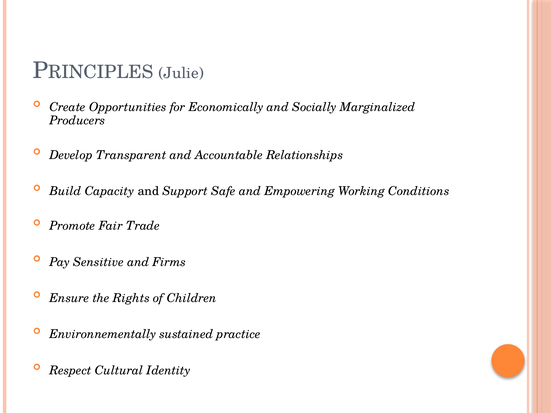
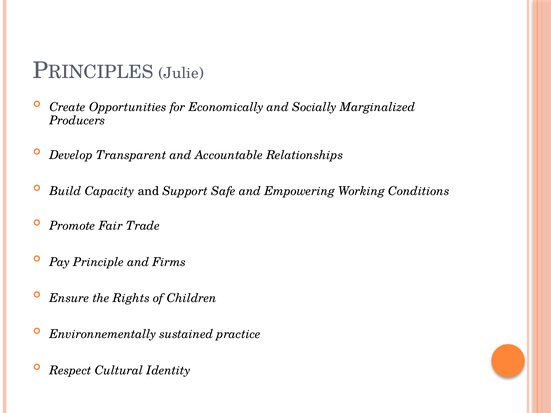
Sensitive: Sensitive -> Principle
